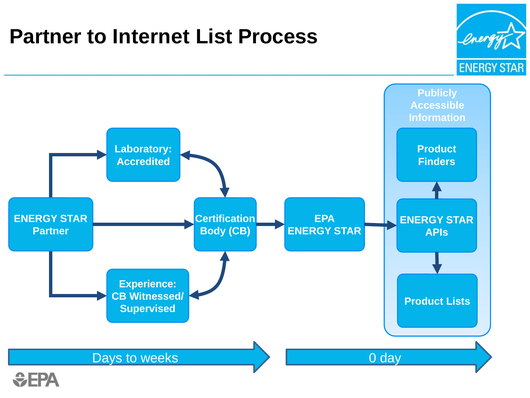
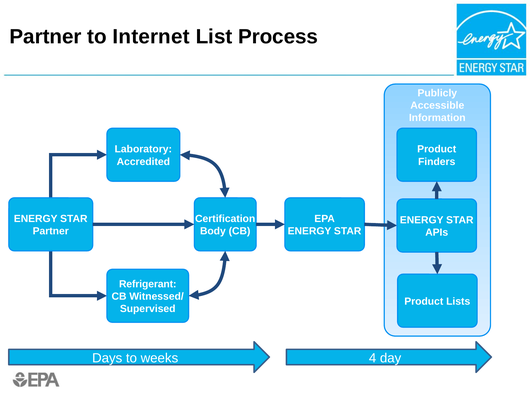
Experience: Experience -> Refrigerant
0: 0 -> 4
